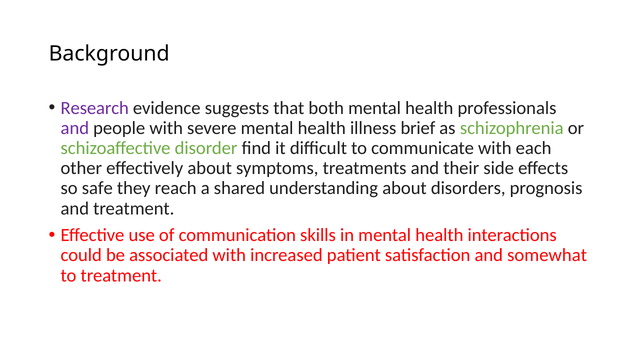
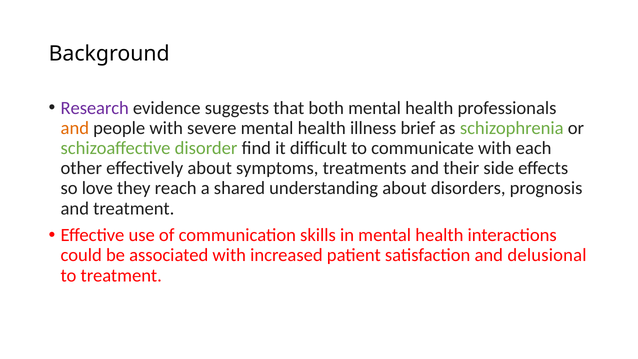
and at (75, 128) colour: purple -> orange
safe: safe -> love
somewhat: somewhat -> delusional
